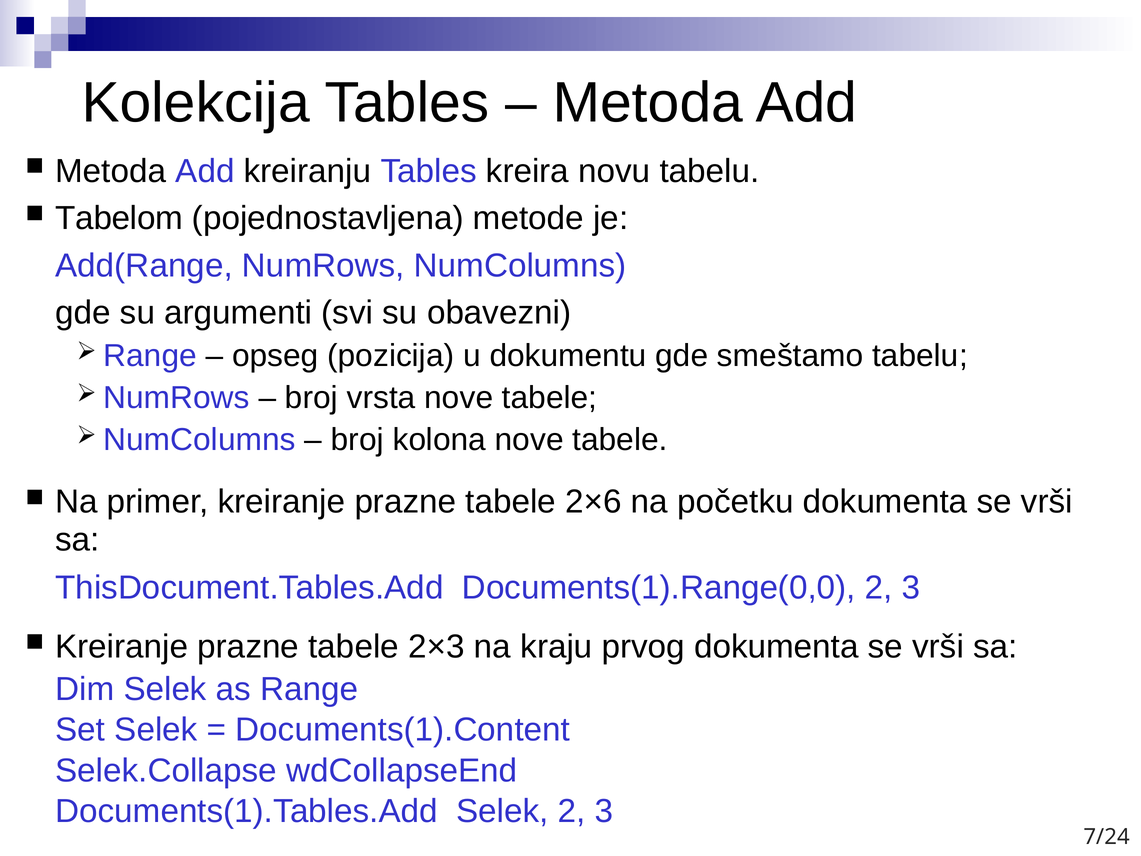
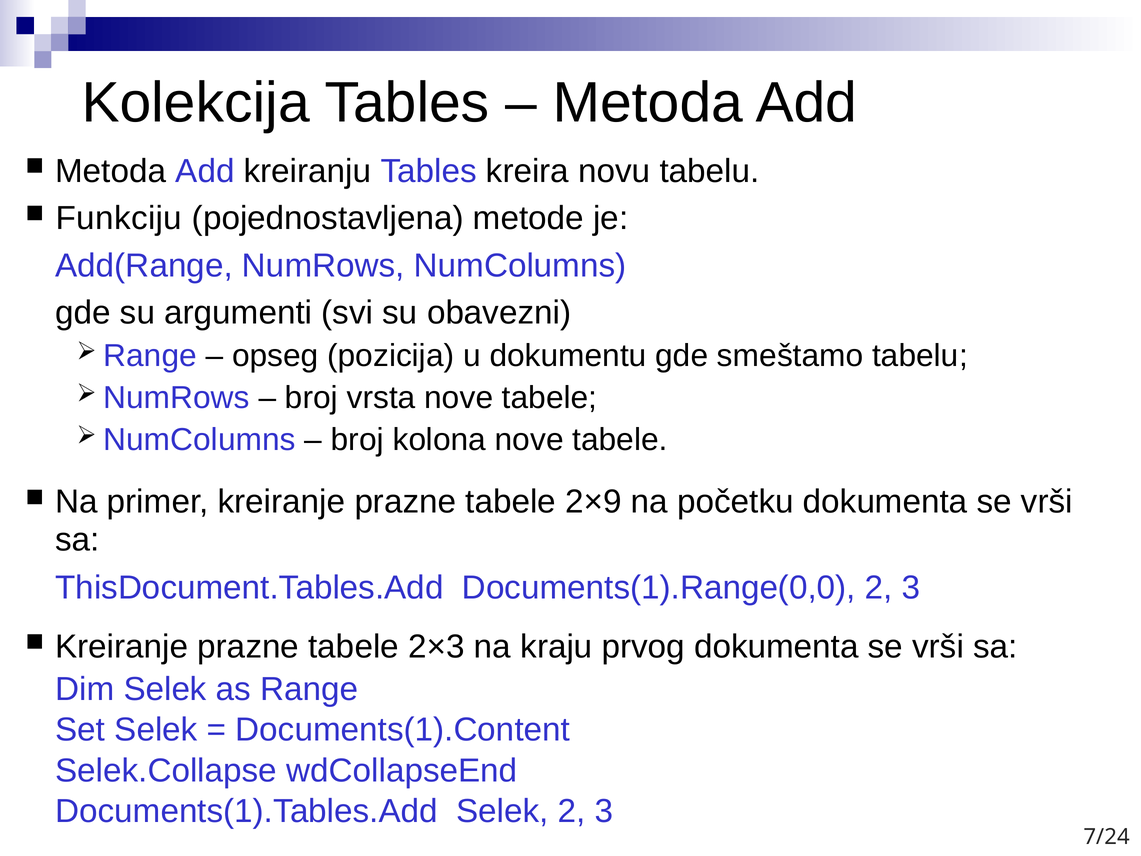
Tabelom: Tabelom -> Funkciju
2×6: 2×6 -> 2×9
